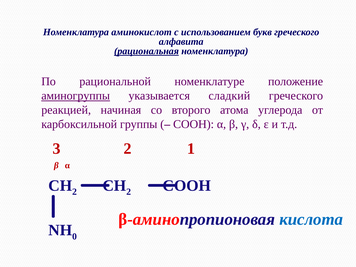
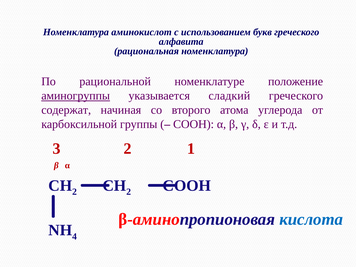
рациональная underline: present -> none
реакцией: реакцией -> содержат
0: 0 -> 4
